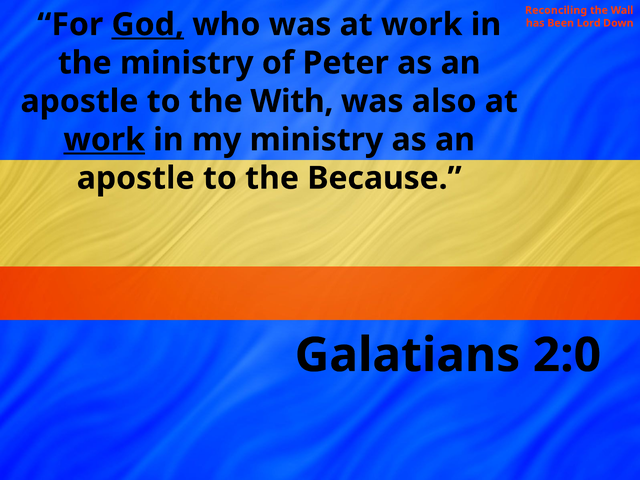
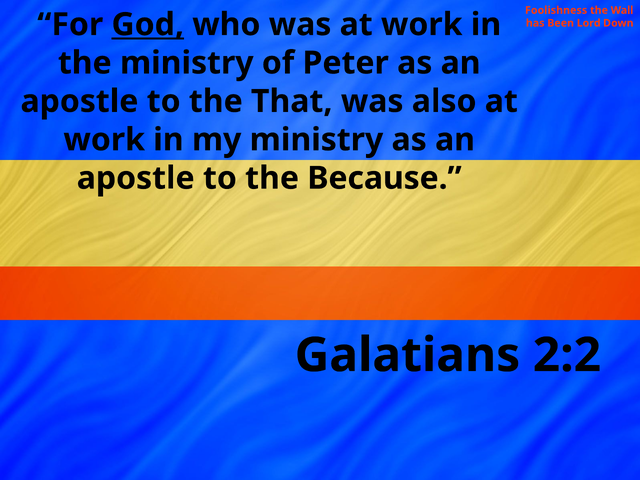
Reconciling: Reconciling -> Foolishness
With: With -> That
work at (104, 140) underline: present -> none
2:0: 2:0 -> 2:2
